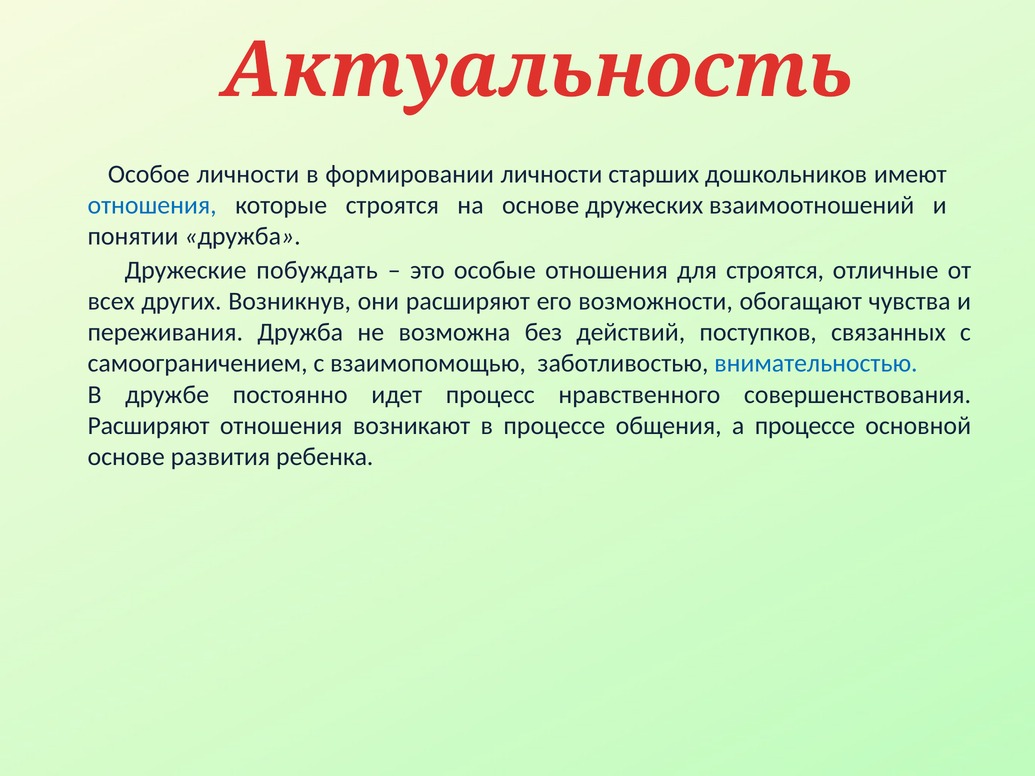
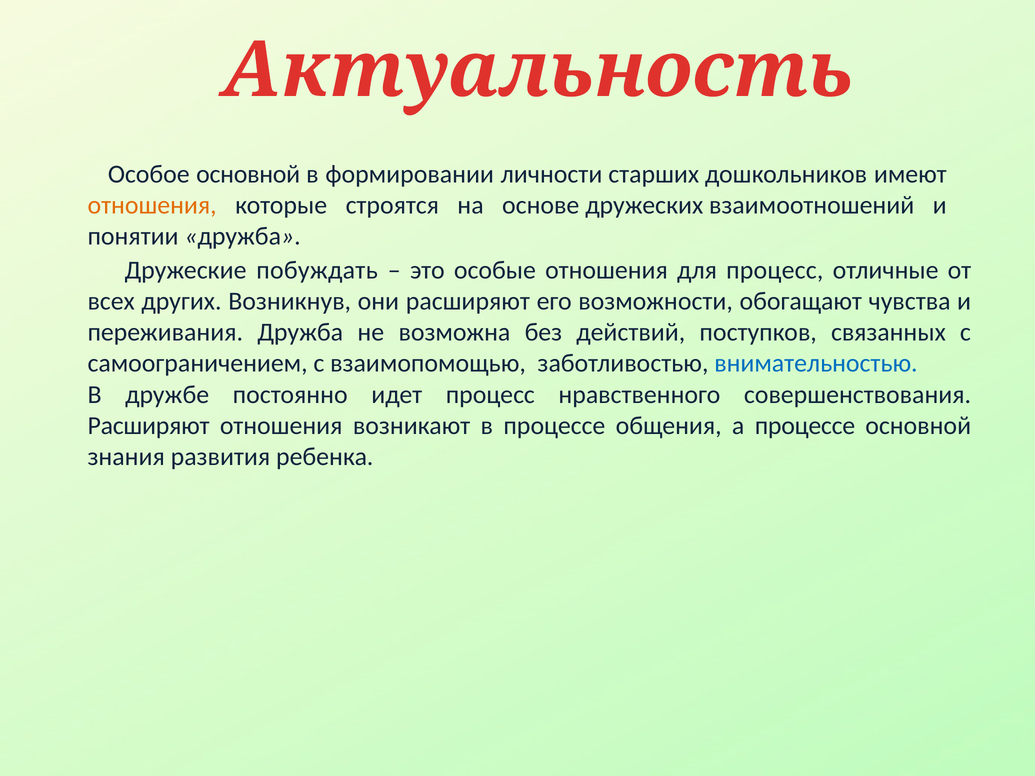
Особое личности: личности -> основной
отношения at (152, 205) colour: blue -> orange
для строятся: строятся -> процесс
основе at (126, 457): основе -> знания
